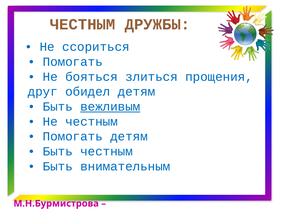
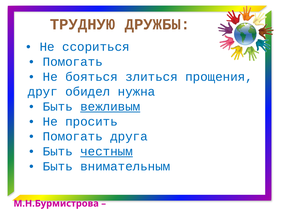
ЧЕСТНЫМ at (83, 24): ЧЕСТНЫМ -> ТРУДНУЮ
обидел детям: детям -> нужна
Не честным: честным -> просить
Помогать детям: детям -> друга
честным at (106, 152) underline: none -> present
